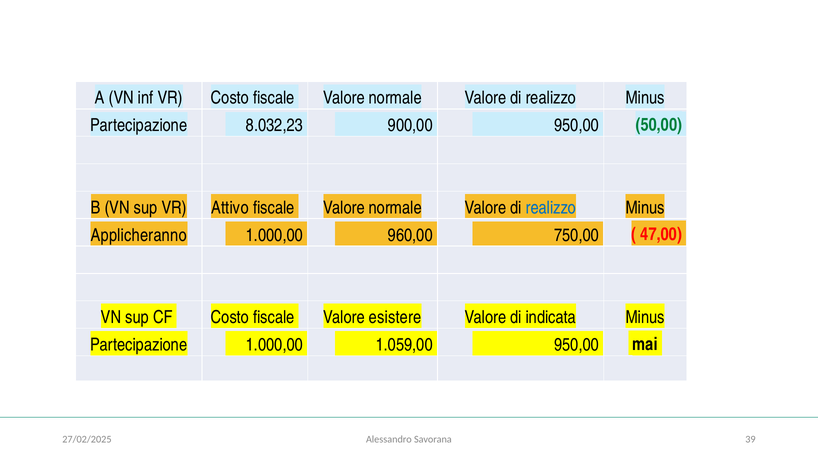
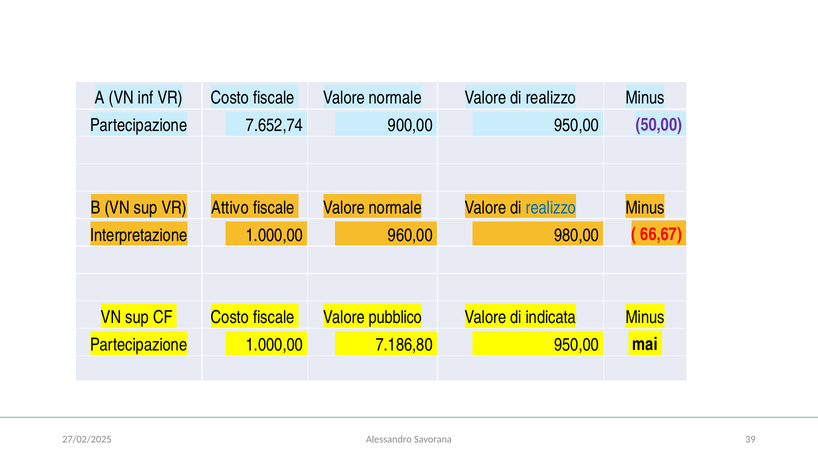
8.032,23: 8.032,23 -> 7.652,74
50,00 colour: green -> purple
Applicheranno: Applicheranno -> Interpretazione
750,00: 750,00 -> 980,00
47,00: 47,00 -> 66,67
esistere: esistere -> pubblico
1.059,00: 1.059,00 -> 7.186,80
